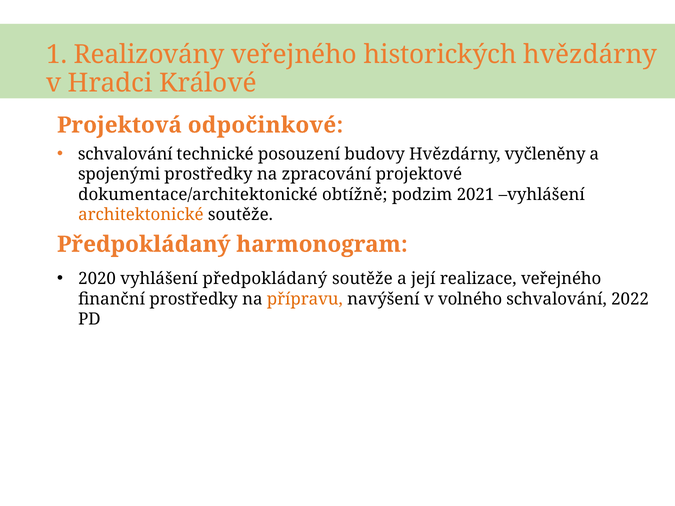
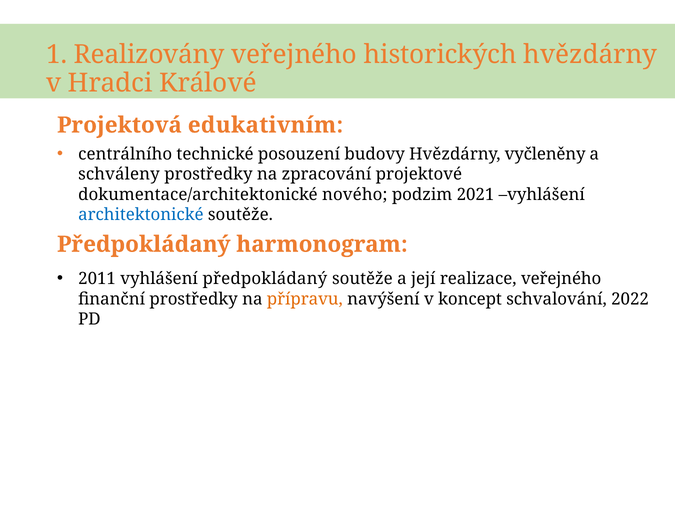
odpočinkové: odpočinkové -> edukativním
schvalování at (125, 154): schvalování -> centrálního
spojenými: spojenými -> schváleny
obtížně: obtížně -> nového
architektonické colour: orange -> blue
2020: 2020 -> 2011
volného: volného -> koncept
